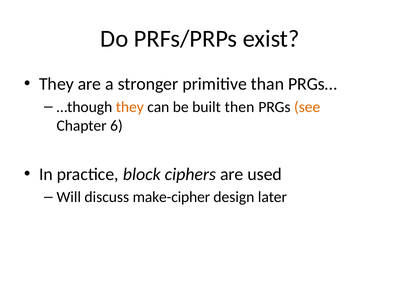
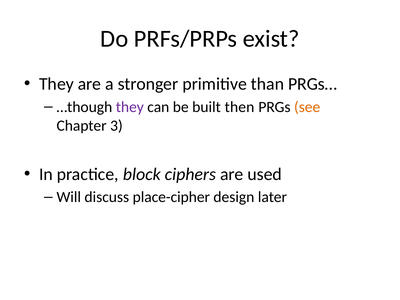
they at (130, 107) colour: orange -> purple
6: 6 -> 3
make-cipher: make-cipher -> place-cipher
